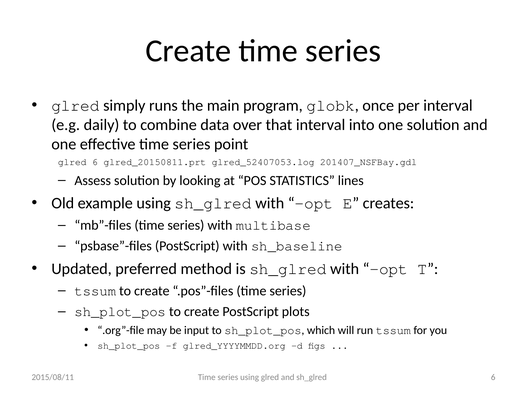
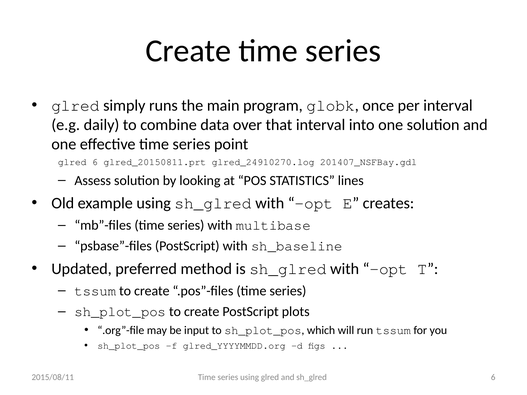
glred_52407053.log: glred_52407053.log -> glred_24910270.log
